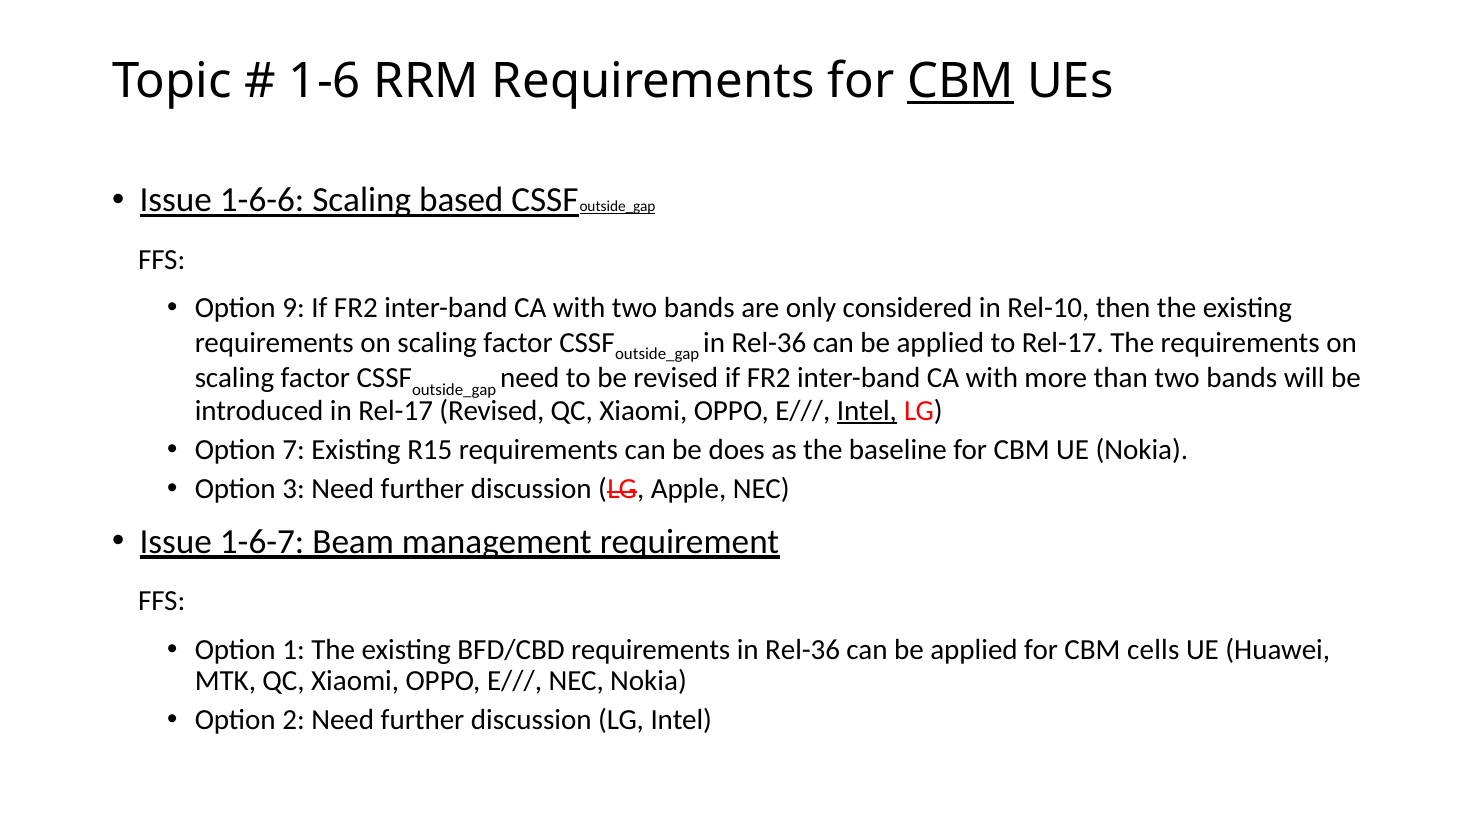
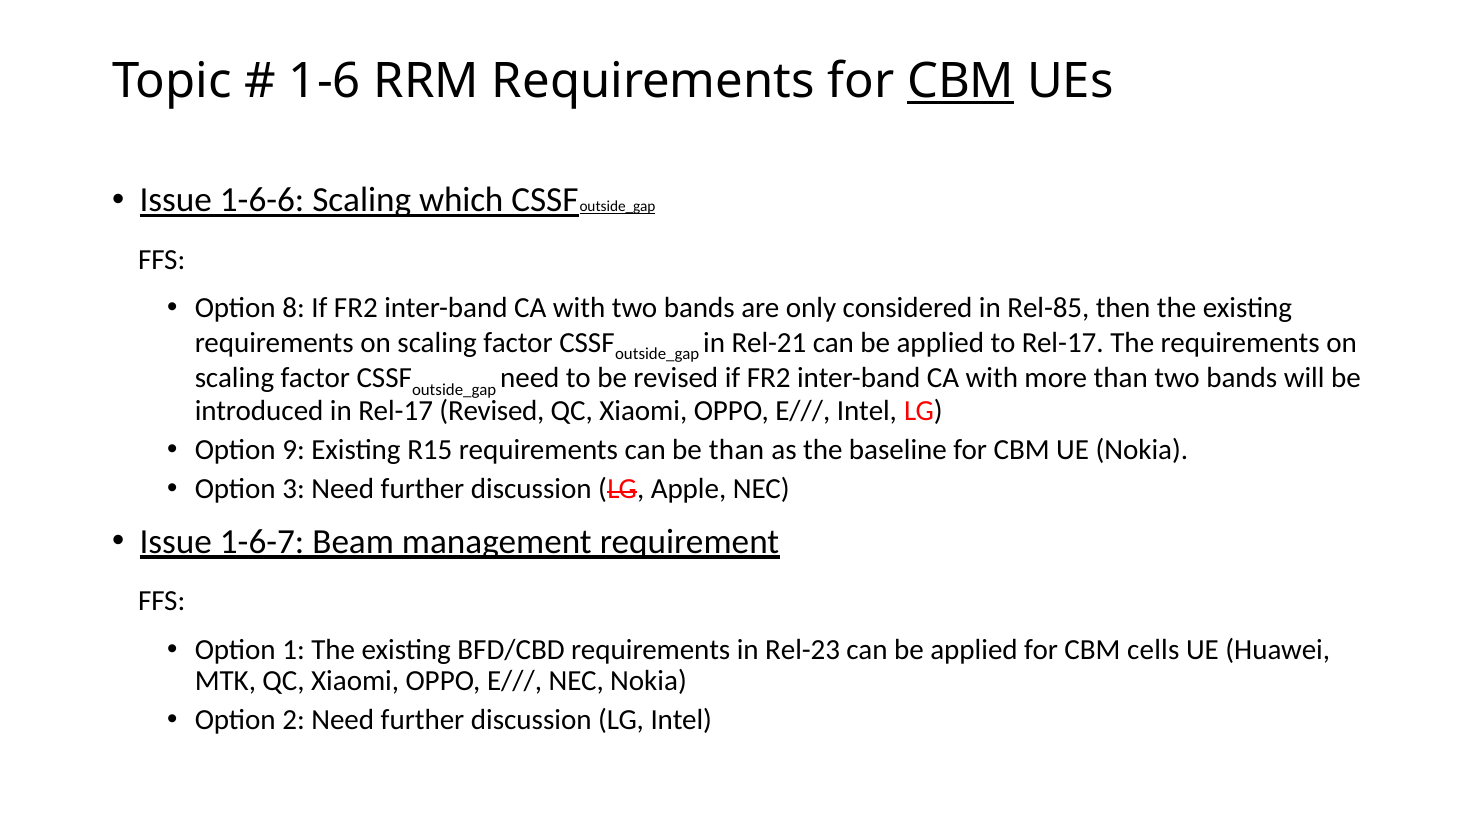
based: based -> which
9: 9 -> 8
Rel-10: Rel-10 -> Rel-85
Rel-36 at (769, 343): Rel-36 -> Rel-21
Intel at (867, 411) underline: present -> none
7: 7 -> 9
be does: does -> than
requirements in Rel-36: Rel-36 -> Rel-23
